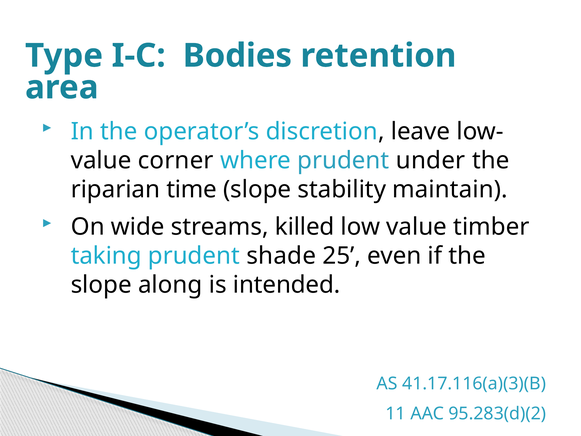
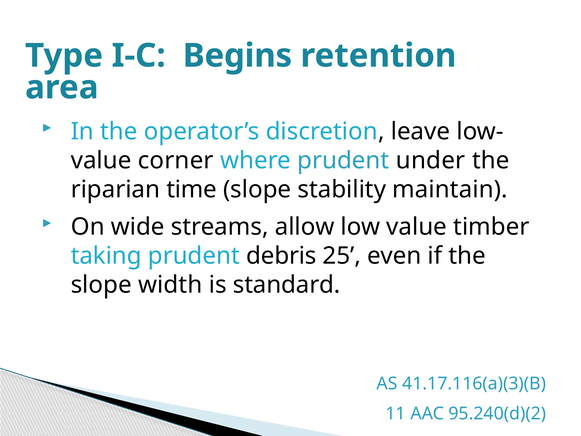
Bodies: Bodies -> Begins
killed: killed -> allow
shade: shade -> debris
along: along -> width
intended: intended -> standard
95.283(d)(2: 95.283(d)(2 -> 95.240(d)(2
